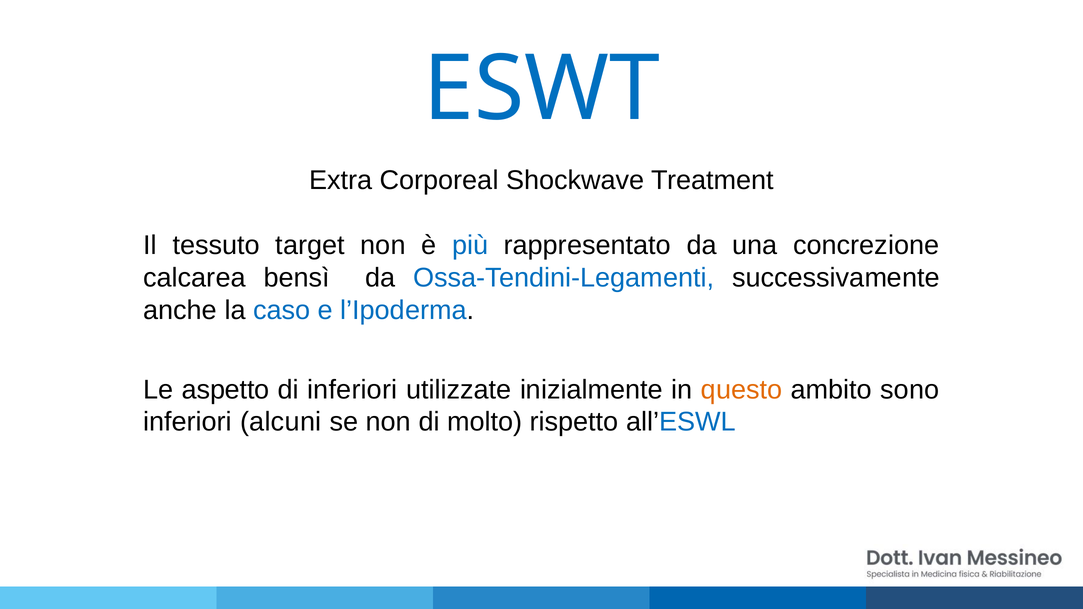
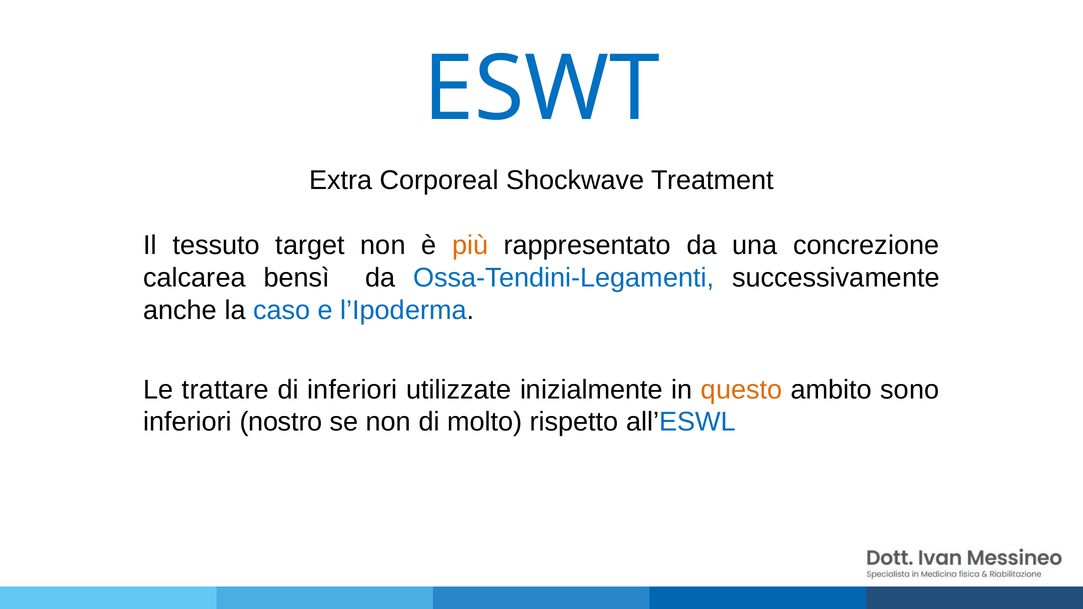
più colour: blue -> orange
aspetto: aspetto -> trattare
alcuni: alcuni -> nostro
